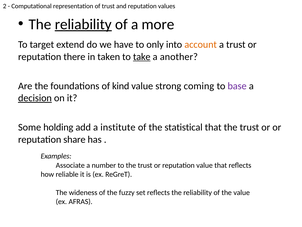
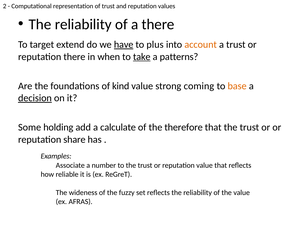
reliability at (83, 24) underline: present -> none
a more: more -> there
have underline: none -> present
only: only -> plus
taken: taken -> when
another: another -> patterns
base colour: purple -> orange
institute: institute -> calculate
statistical: statistical -> therefore
